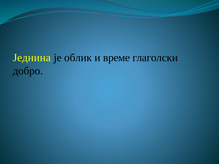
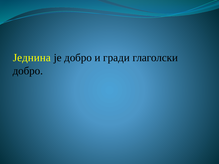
је облик: облик -> добро
време: време -> гради
